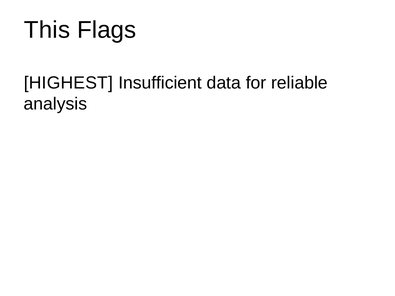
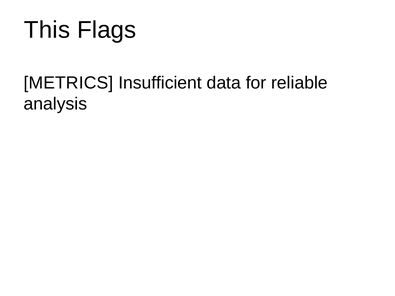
HIGHEST: HIGHEST -> METRICS
